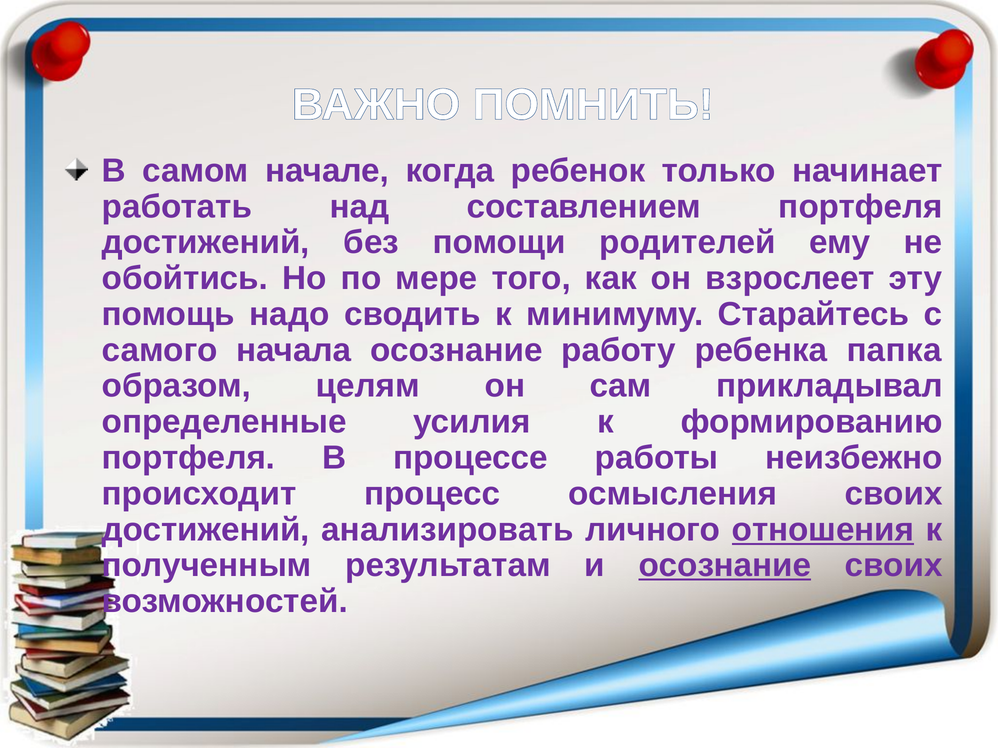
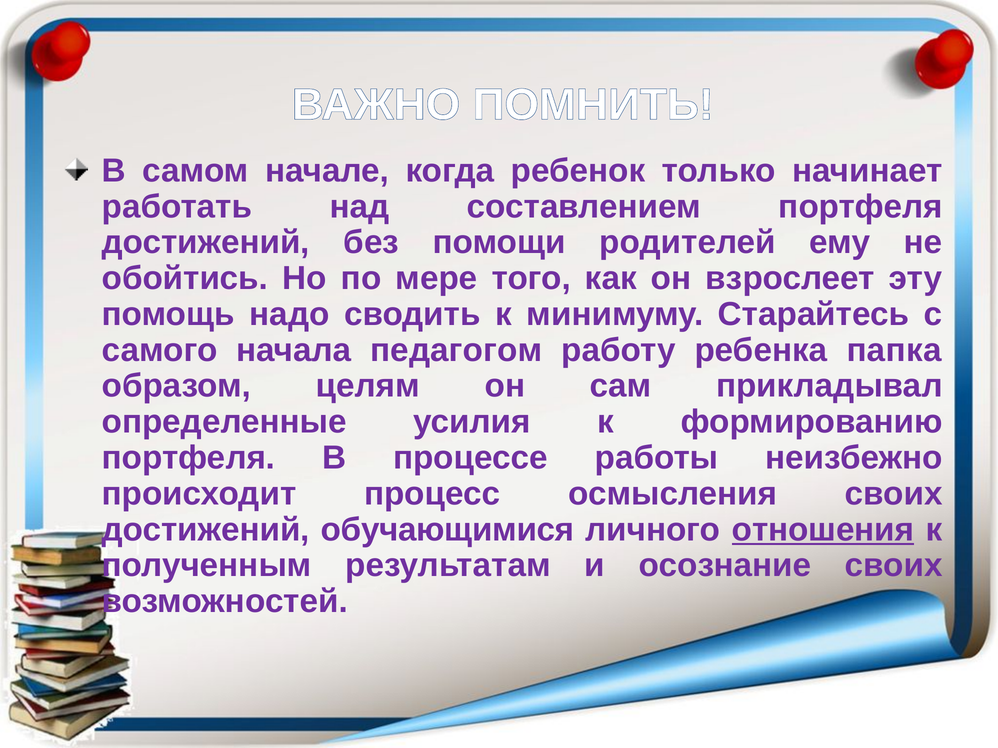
начала осознание: осознание -> педагогом
анализировать: анализировать -> обучающимися
осознание at (725, 566) underline: present -> none
